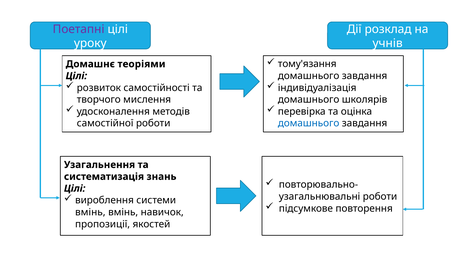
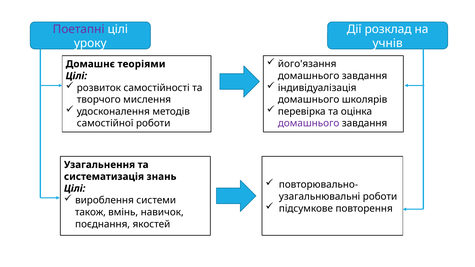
тому'язання: тому'язання -> його'язання
домашнього at (309, 123) colour: blue -> purple
вмінь at (90, 212): вмінь -> також
пропозиції: пропозиції -> поєднання
